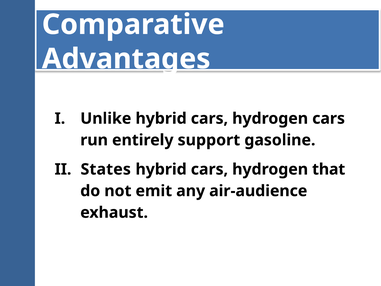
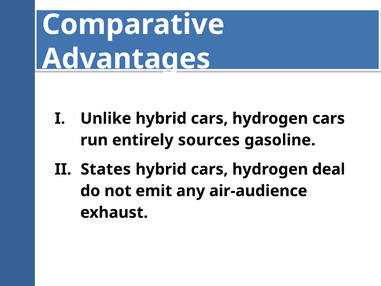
support: support -> sources
that: that -> deal
